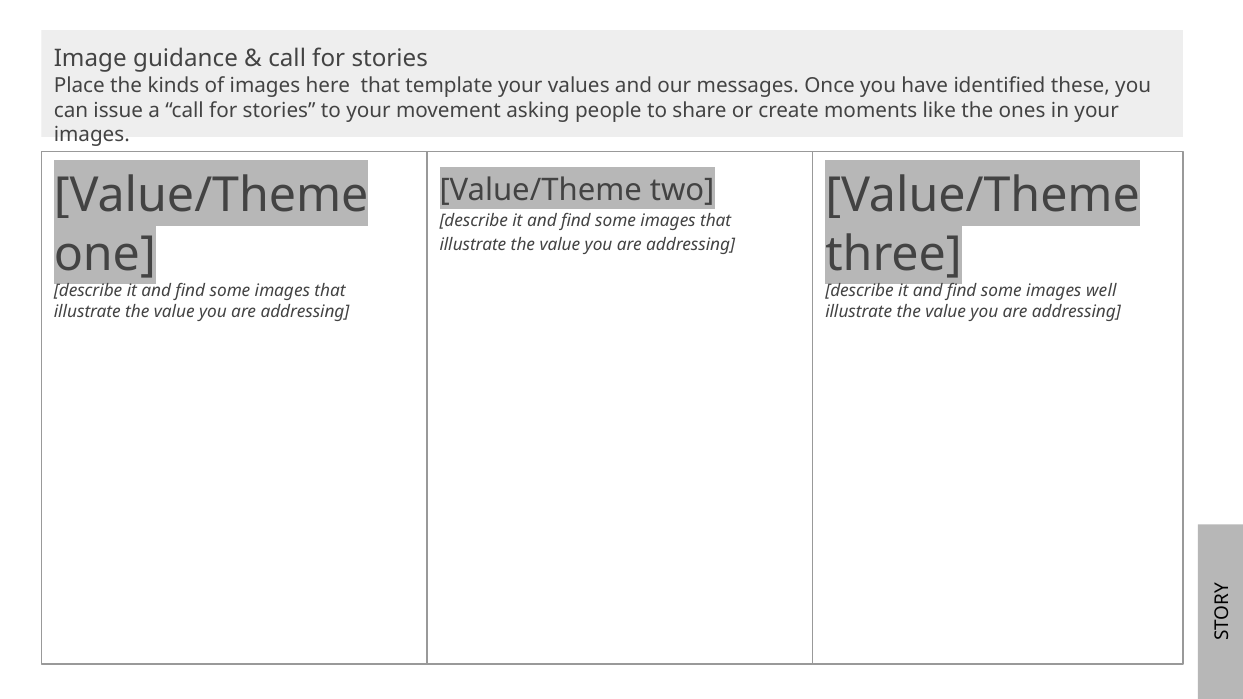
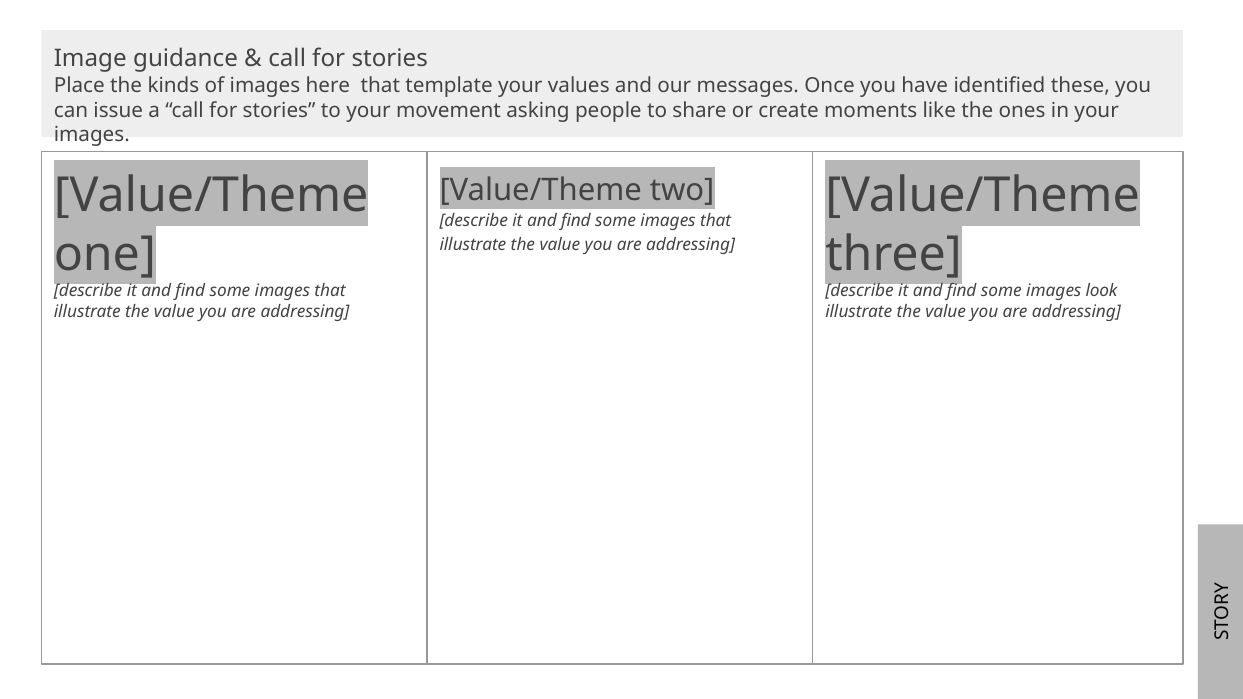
well: well -> look
